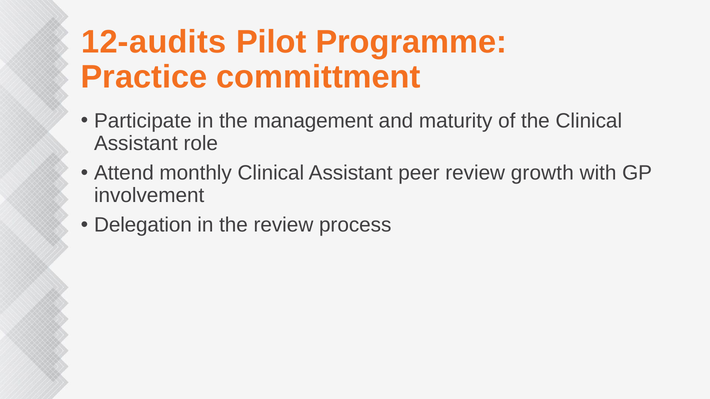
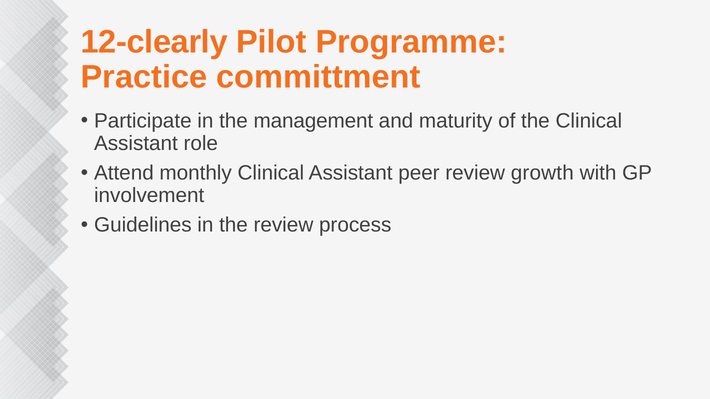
12-audits: 12-audits -> 12-clearly
Delegation: Delegation -> Guidelines
